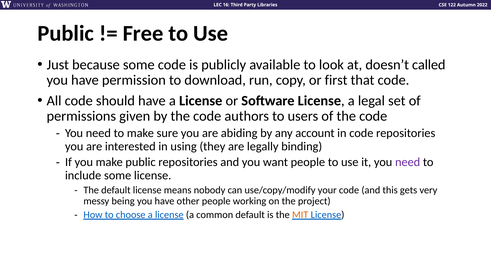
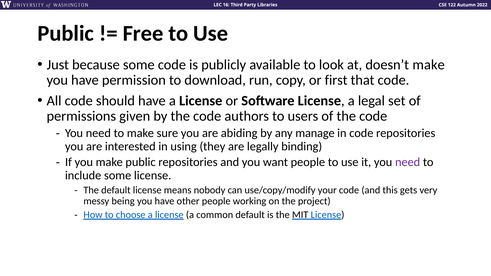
doesn’t called: called -> make
account: account -> manage
MIT colour: orange -> black
